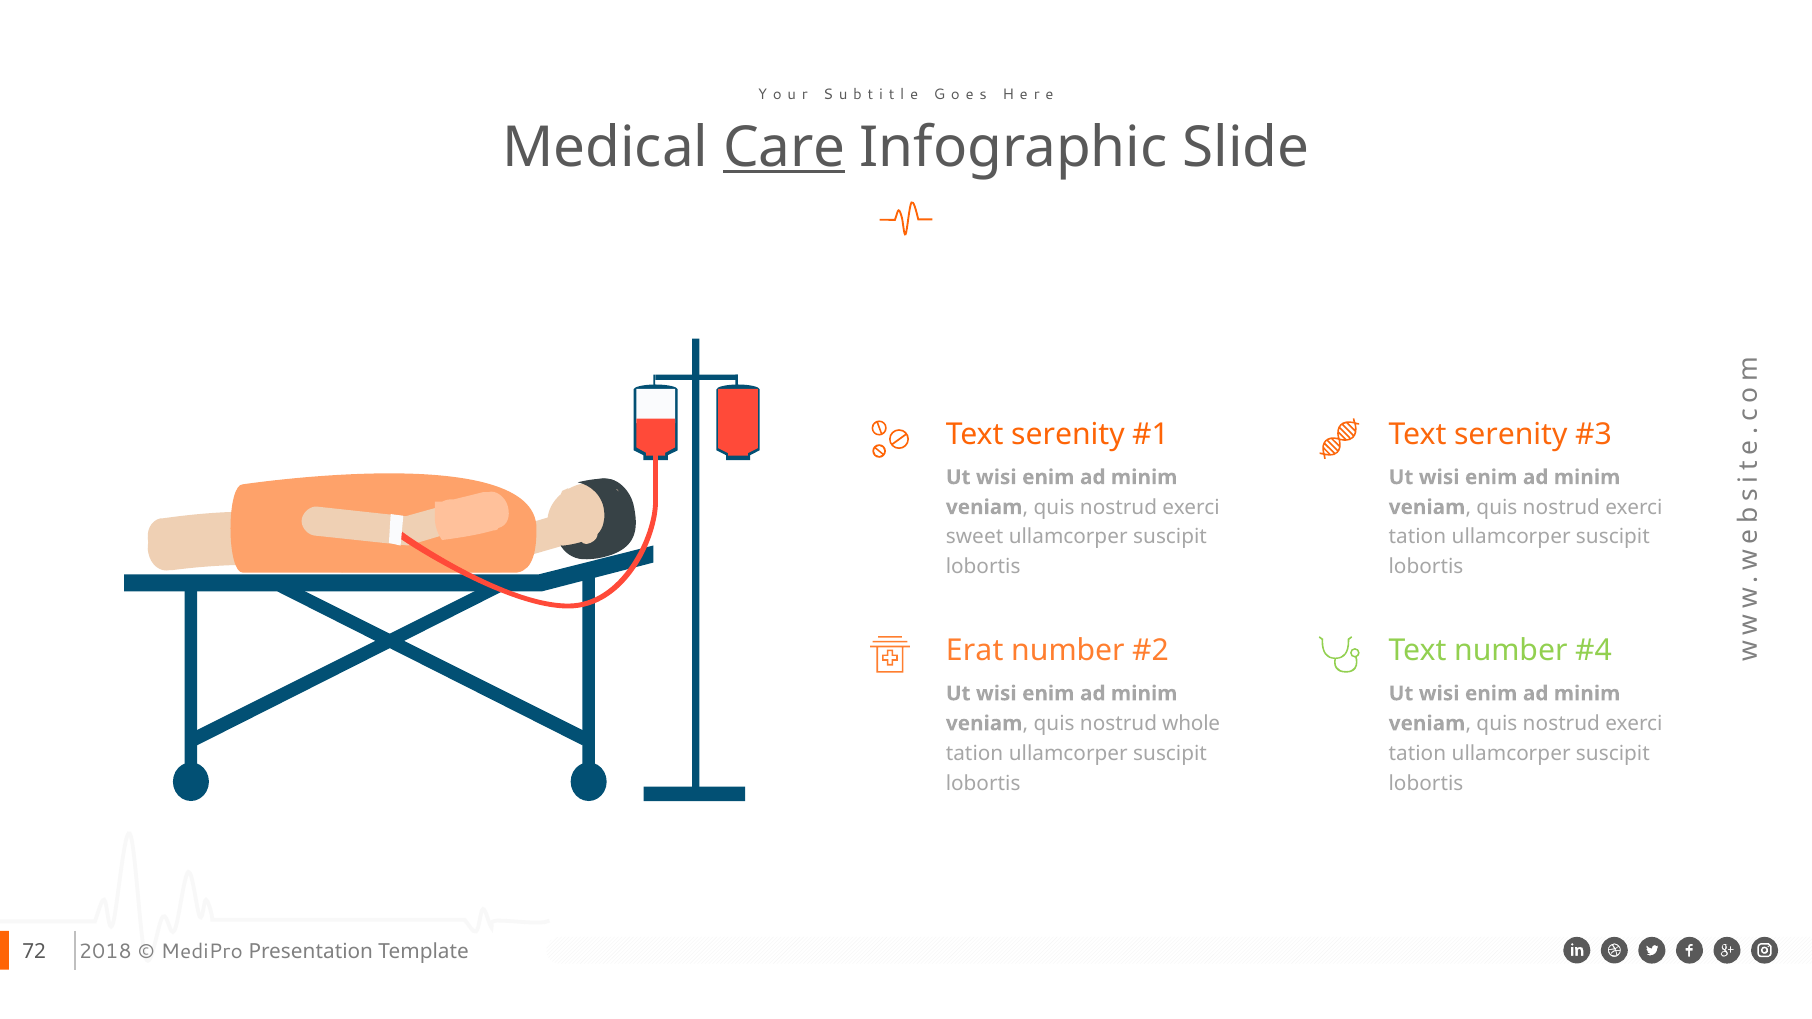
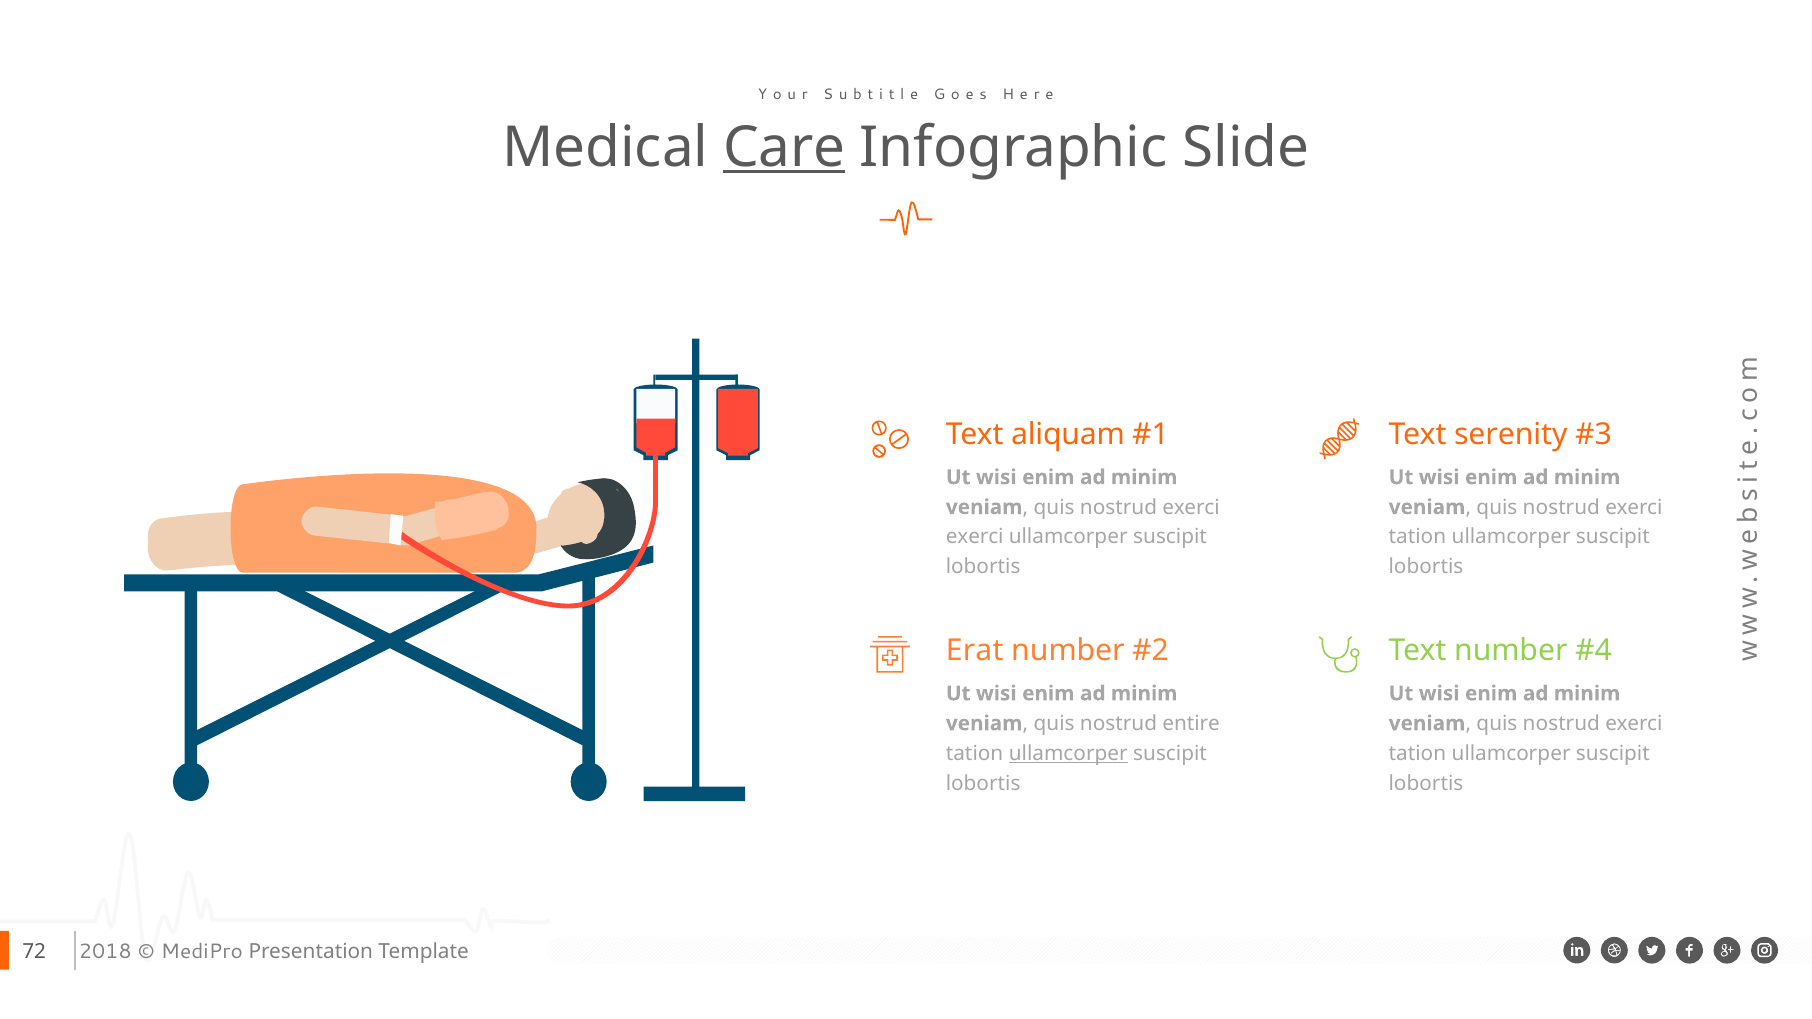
serenity at (1068, 435): serenity -> aliquam
sweet at (975, 537): sweet -> exerci
whole: whole -> entire
ullamcorper at (1068, 753) underline: none -> present
